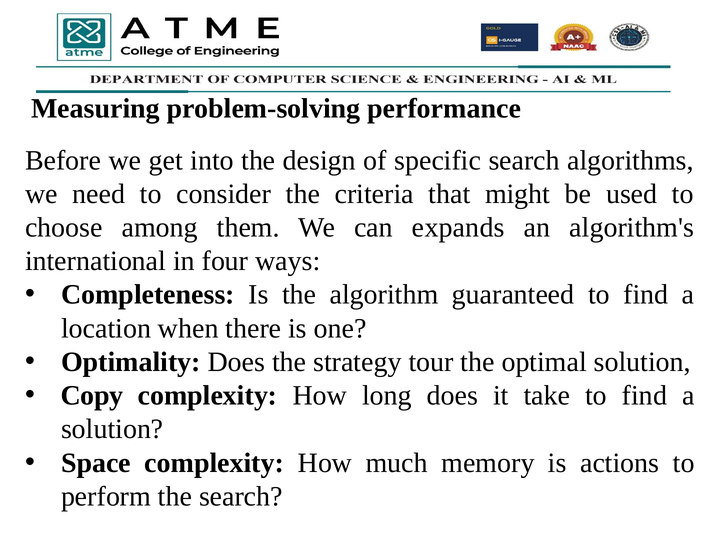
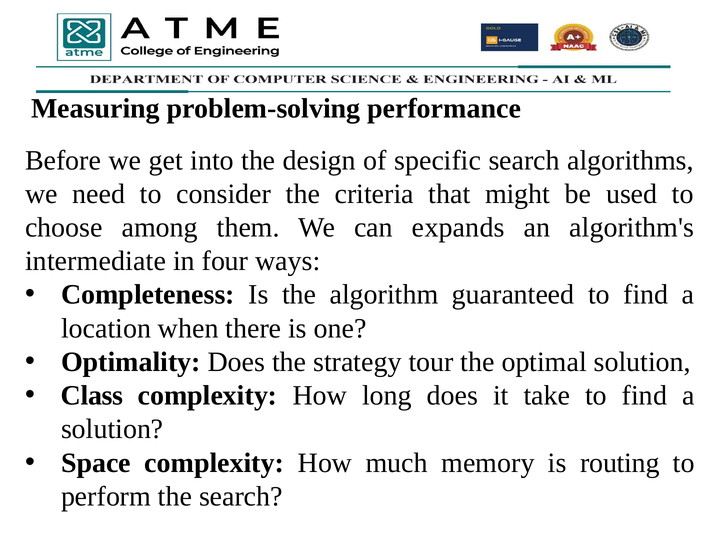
international: international -> intermediate
Copy: Copy -> Class
actions: actions -> routing
